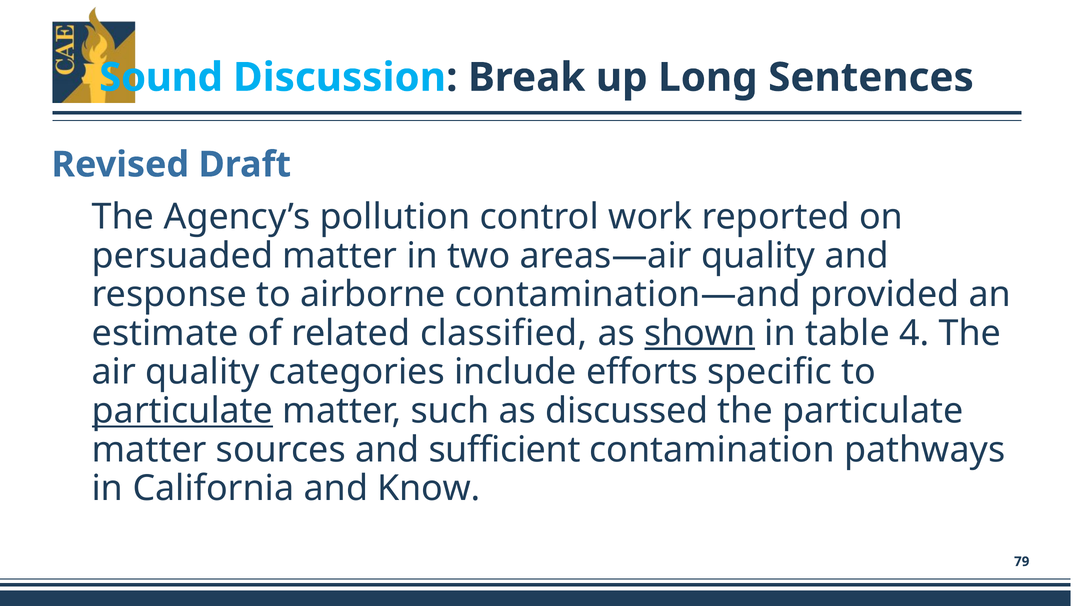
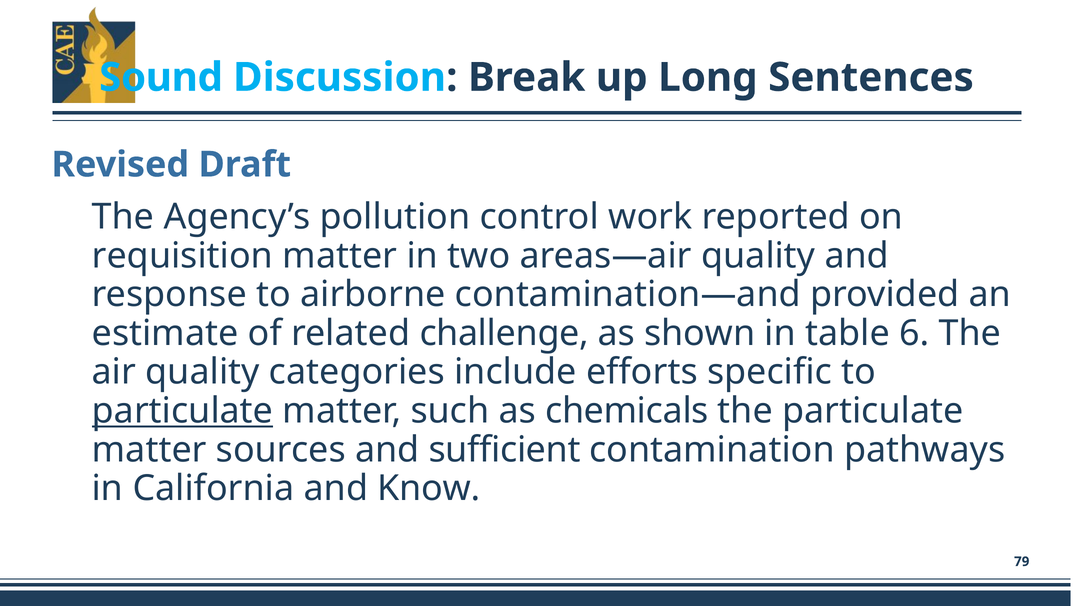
persuaded: persuaded -> requisition
classified: classified -> challenge
shown underline: present -> none
4: 4 -> 6
discussed: discussed -> chemicals
